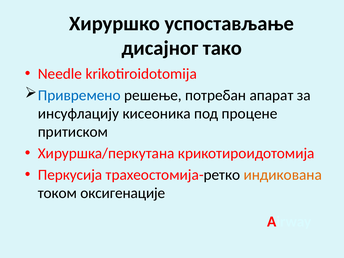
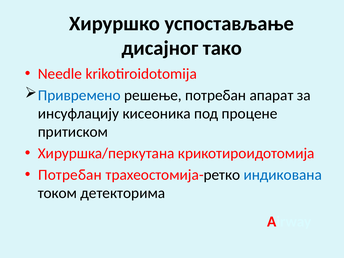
Перкусија at (70, 175): Перкусија -> Потребан
индикована colour: orange -> blue
оксигенације: оксигенације -> детекторима
